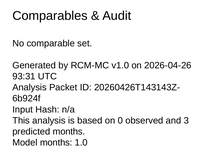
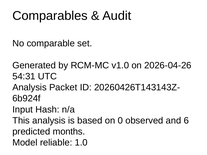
93:31: 93:31 -> 54:31
3: 3 -> 6
Model months: months -> reliable
